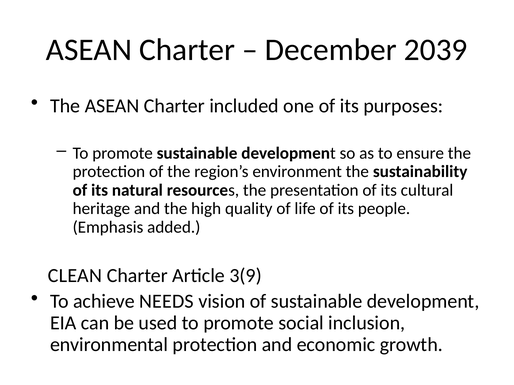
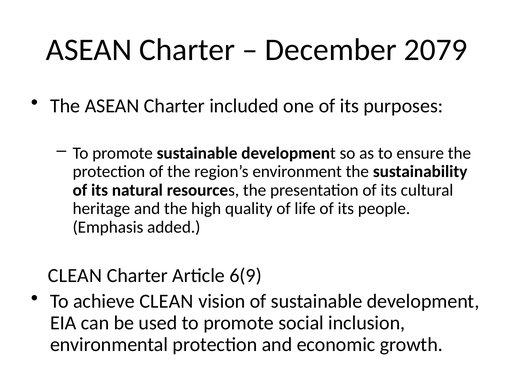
2039: 2039 -> 2079
3(9: 3(9 -> 6(9
achieve NEEDS: NEEDS -> CLEAN
